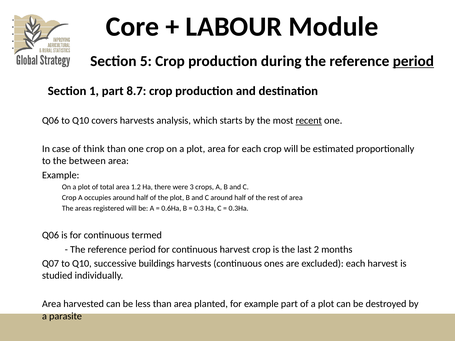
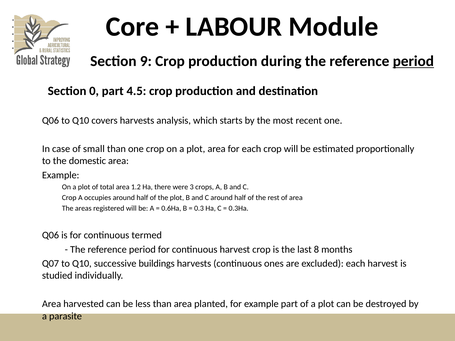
5: 5 -> 9
1: 1 -> 0
8.7: 8.7 -> 4.5
recent underline: present -> none
think: think -> small
between: between -> domestic
2: 2 -> 8
